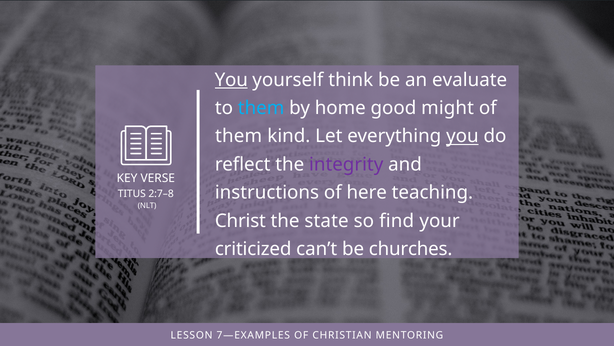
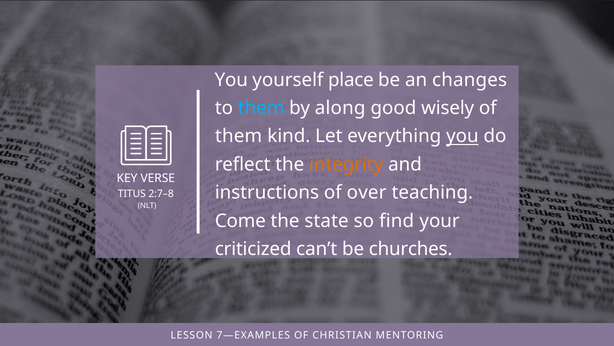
You at (231, 80) underline: present -> none
think: think -> place
evaluate: evaluate -> changes
home: home -> along
might: might -> wisely
integrity colour: purple -> orange
here: here -> over
Christ: Christ -> Come
